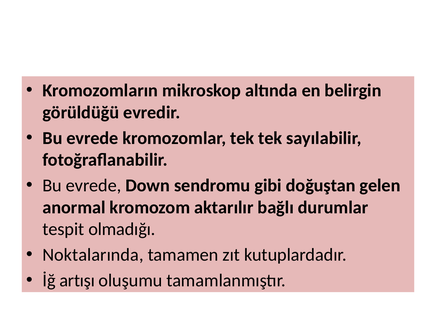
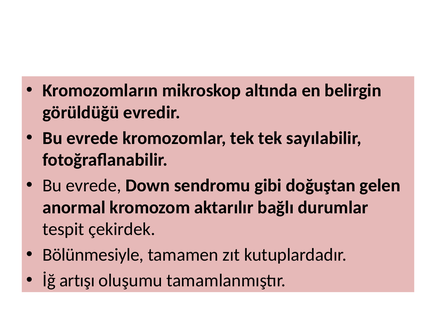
olmadığı: olmadığı -> çekirdek
Noktalarında: Noktalarında -> Bölünmesiyle
